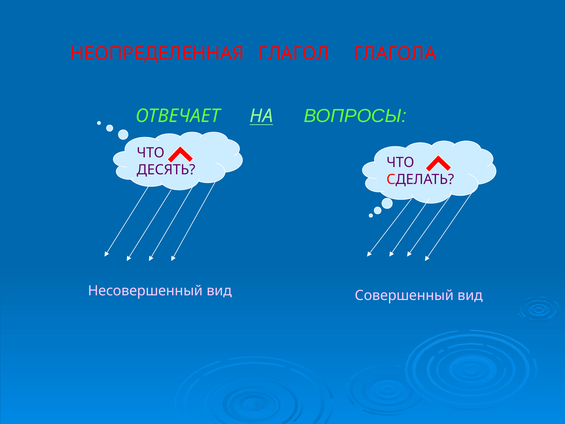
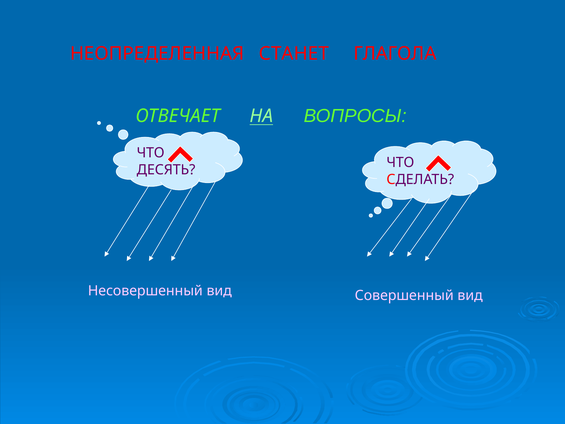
ГЛАГОЛ: ГЛАГОЛ -> СТАНЕТ
